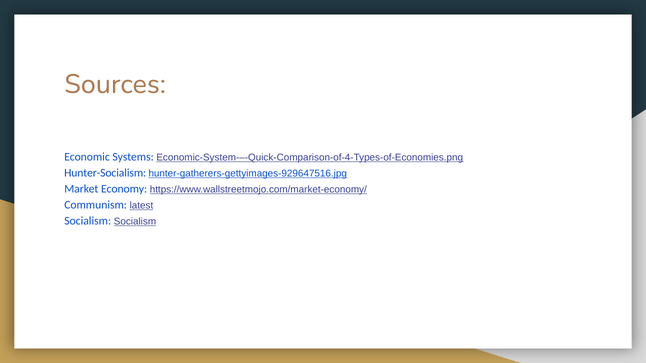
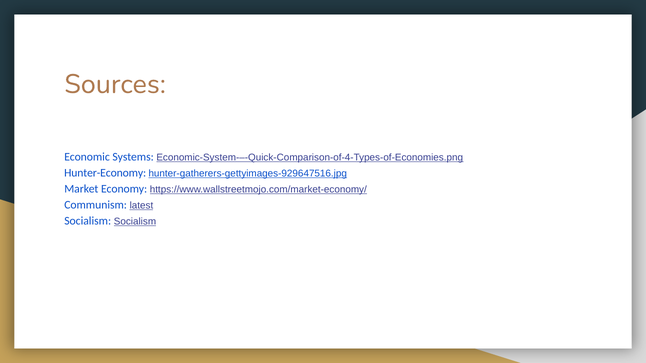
Hunter-Socialism: Hunter-Socialism -> Hunter-Economy
